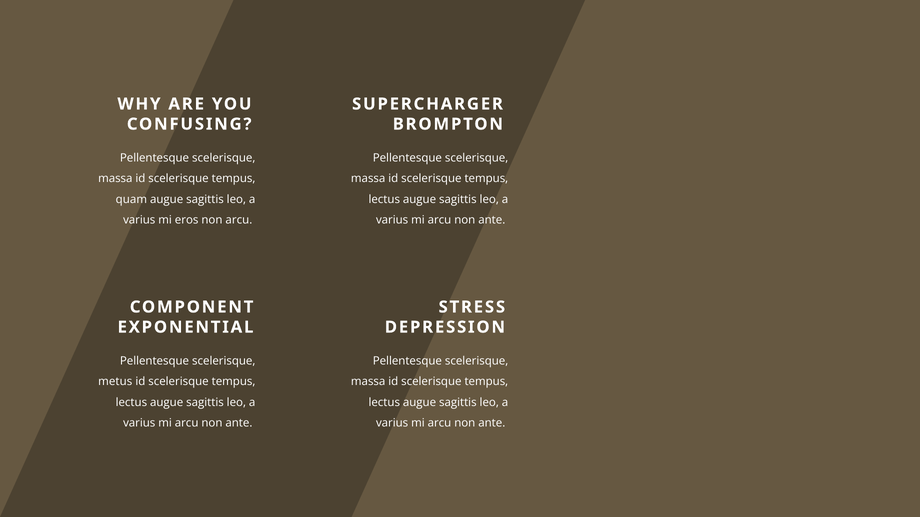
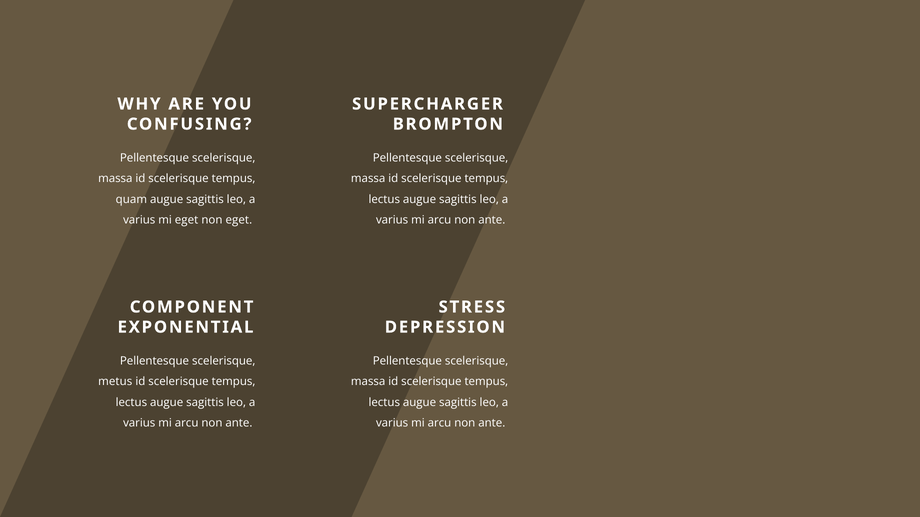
mi eros: eros -> eget
non arcu: arcu -> eget
